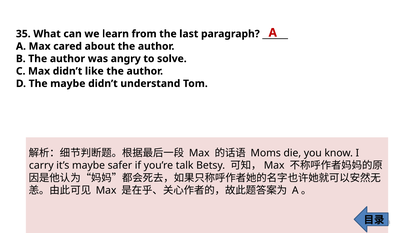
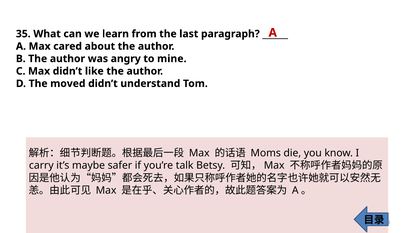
solve: solve -> mine
The maybe: maybe -> moved
